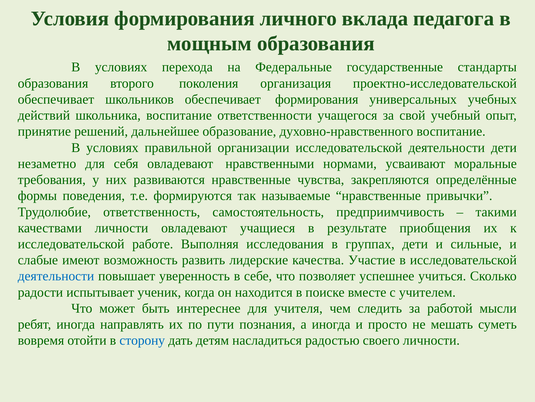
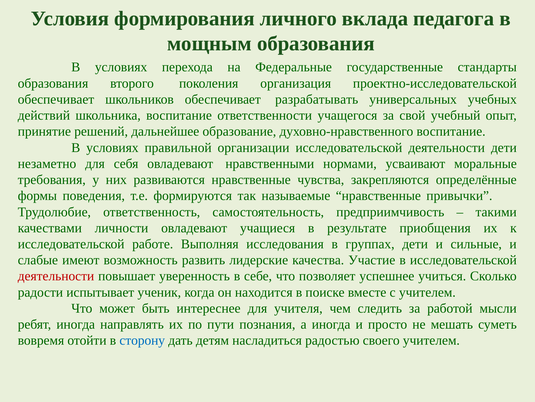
обеспечивает формирования: формирования -> разрабатывать
деятельности at (56, 276) colour: blue -> red
своего личности: личности -> учителем
